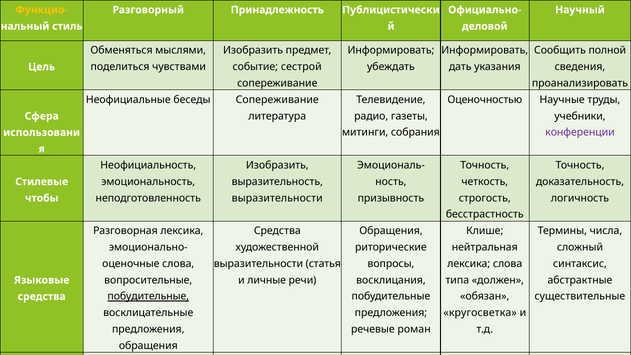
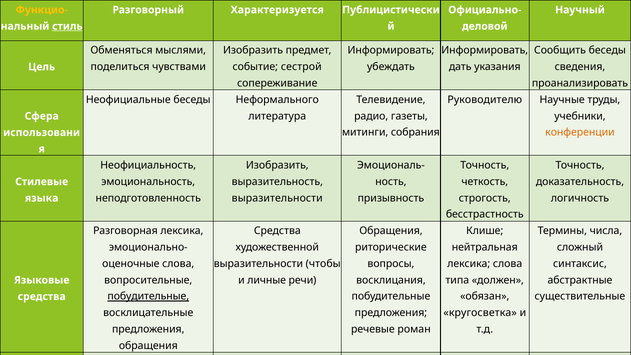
Принадлежность: Принадлежность -> Характеризуется
стиль underline: none -> present
Сообщить полной: полной -> беседы
беседы Сопереживание: Сопереживание -> Неформального
Оценочностью: Оценочностью -> Руководителю
конференции colour: purple -> orange
чтобы: чтобы -> языка
выразительности статья: статья -> чтобы
